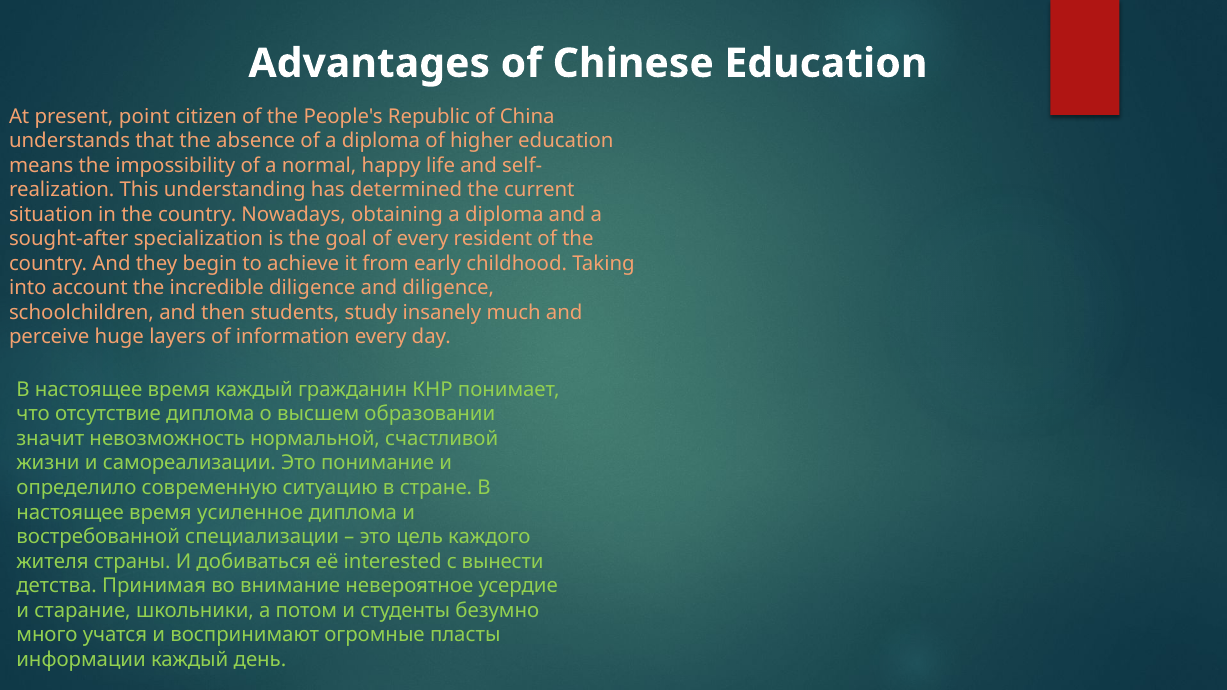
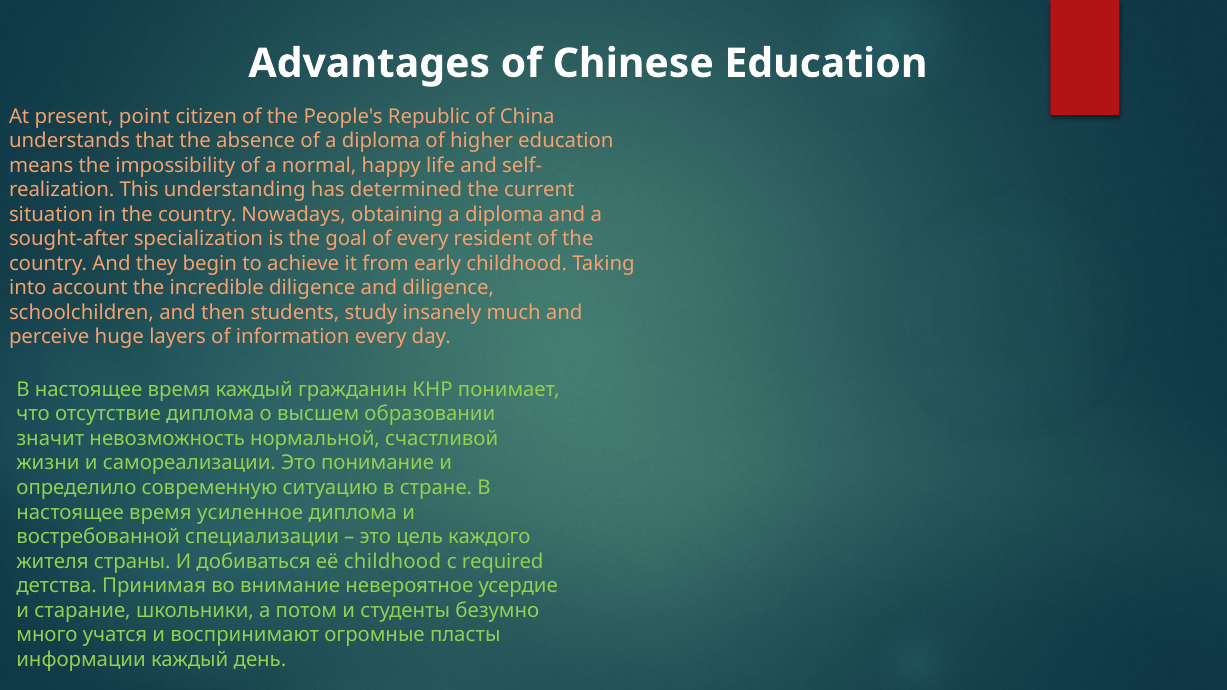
её interested: interested -> childhood
вынести: вынести -> required
